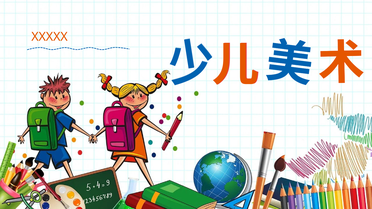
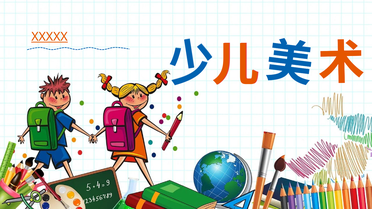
XXXXX underline: none -> present
